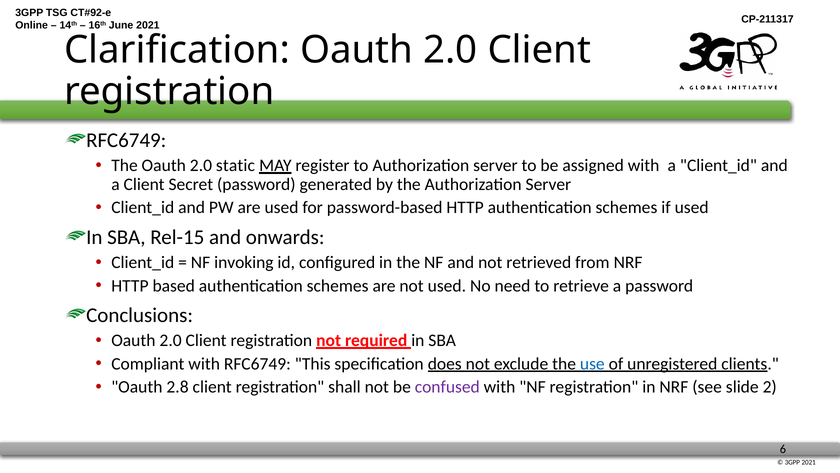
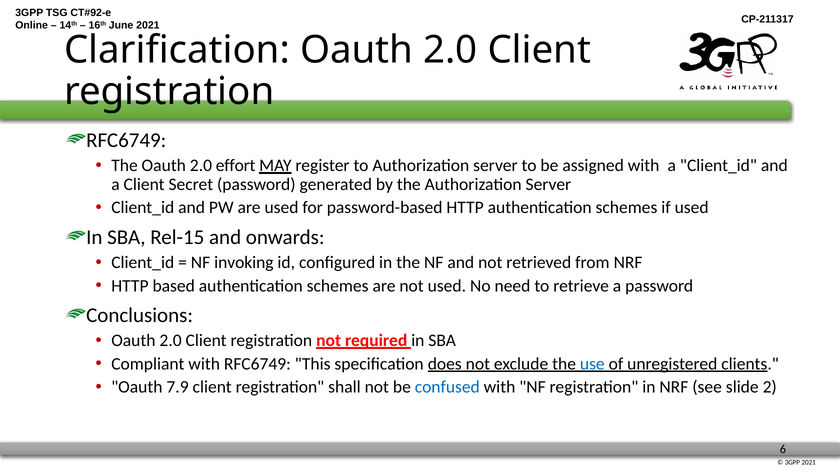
static: static -> effort
2.8: 2.8 -> 7.9
confused colour: purple -> blue
